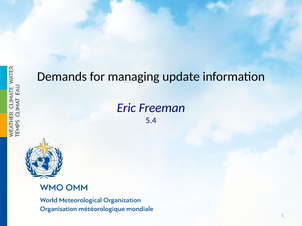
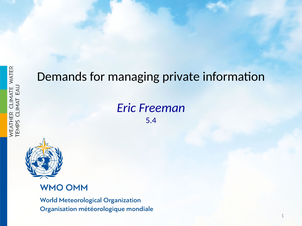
update: update -> private
